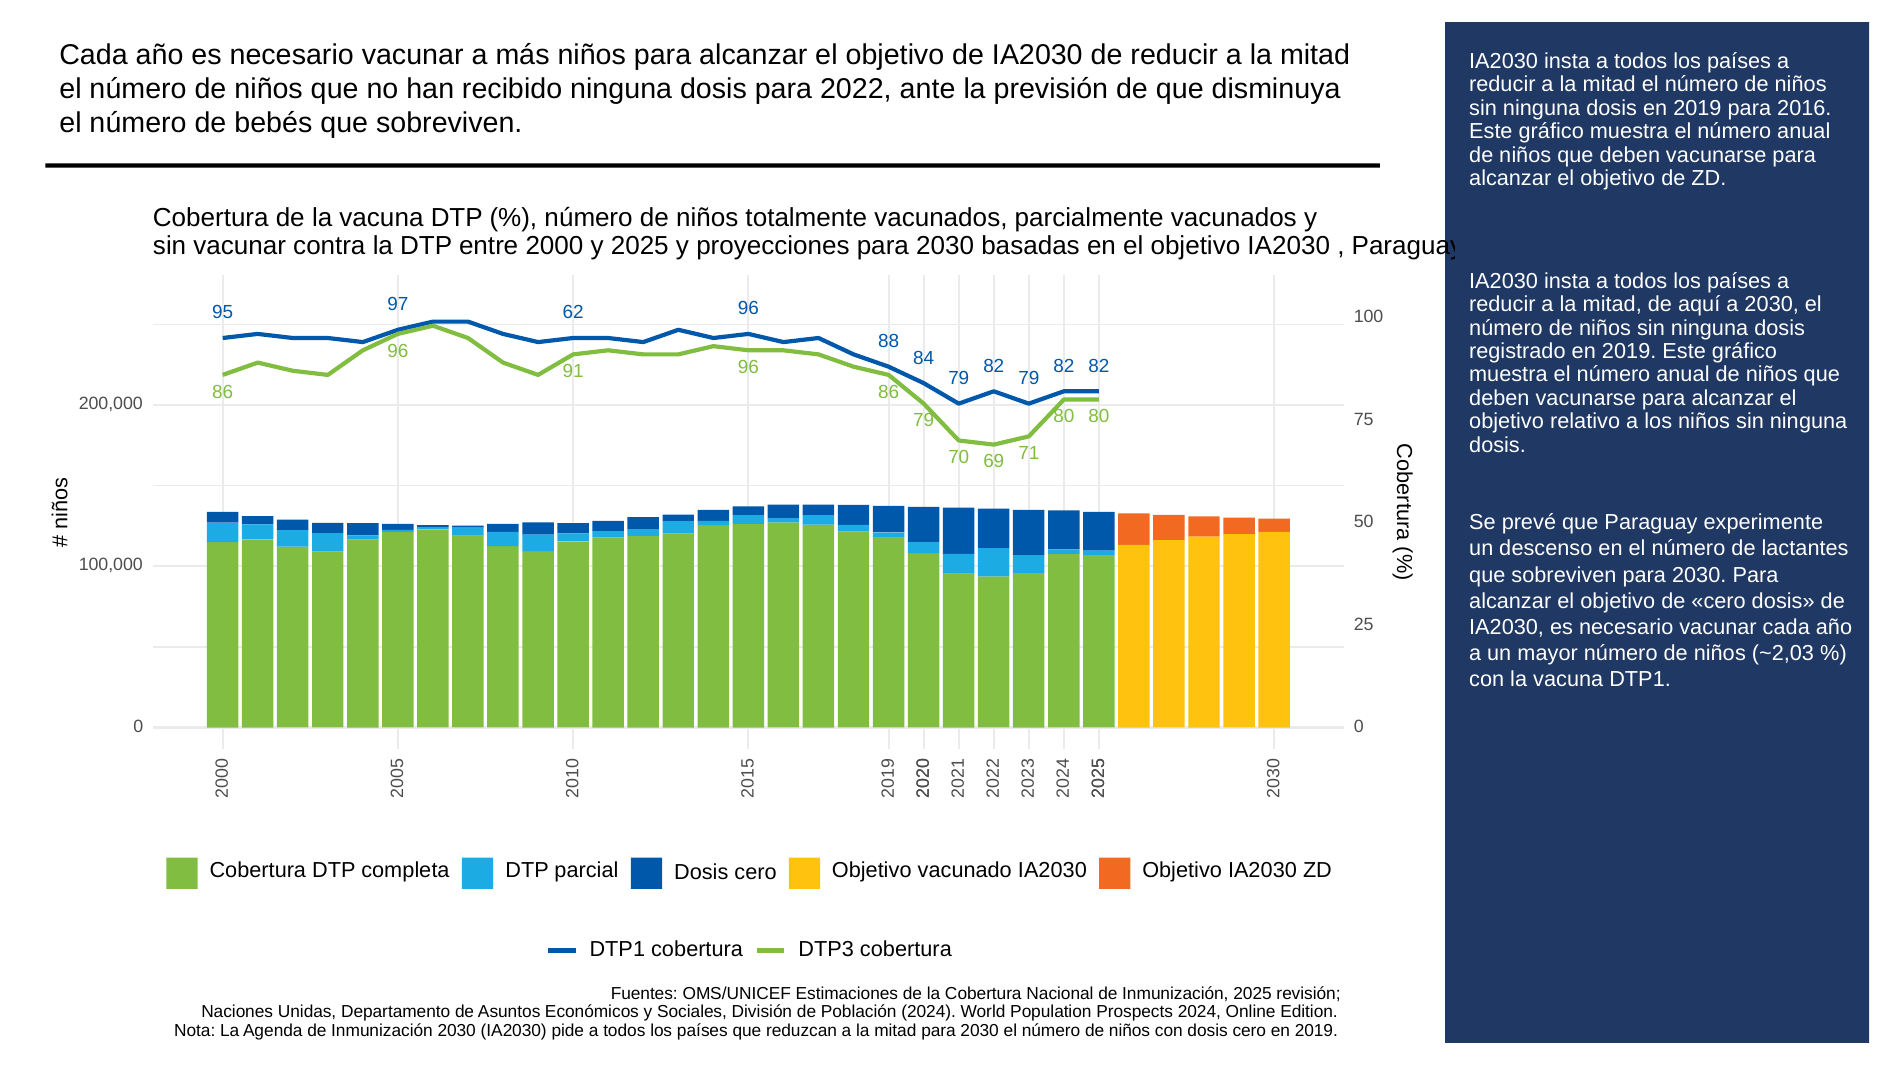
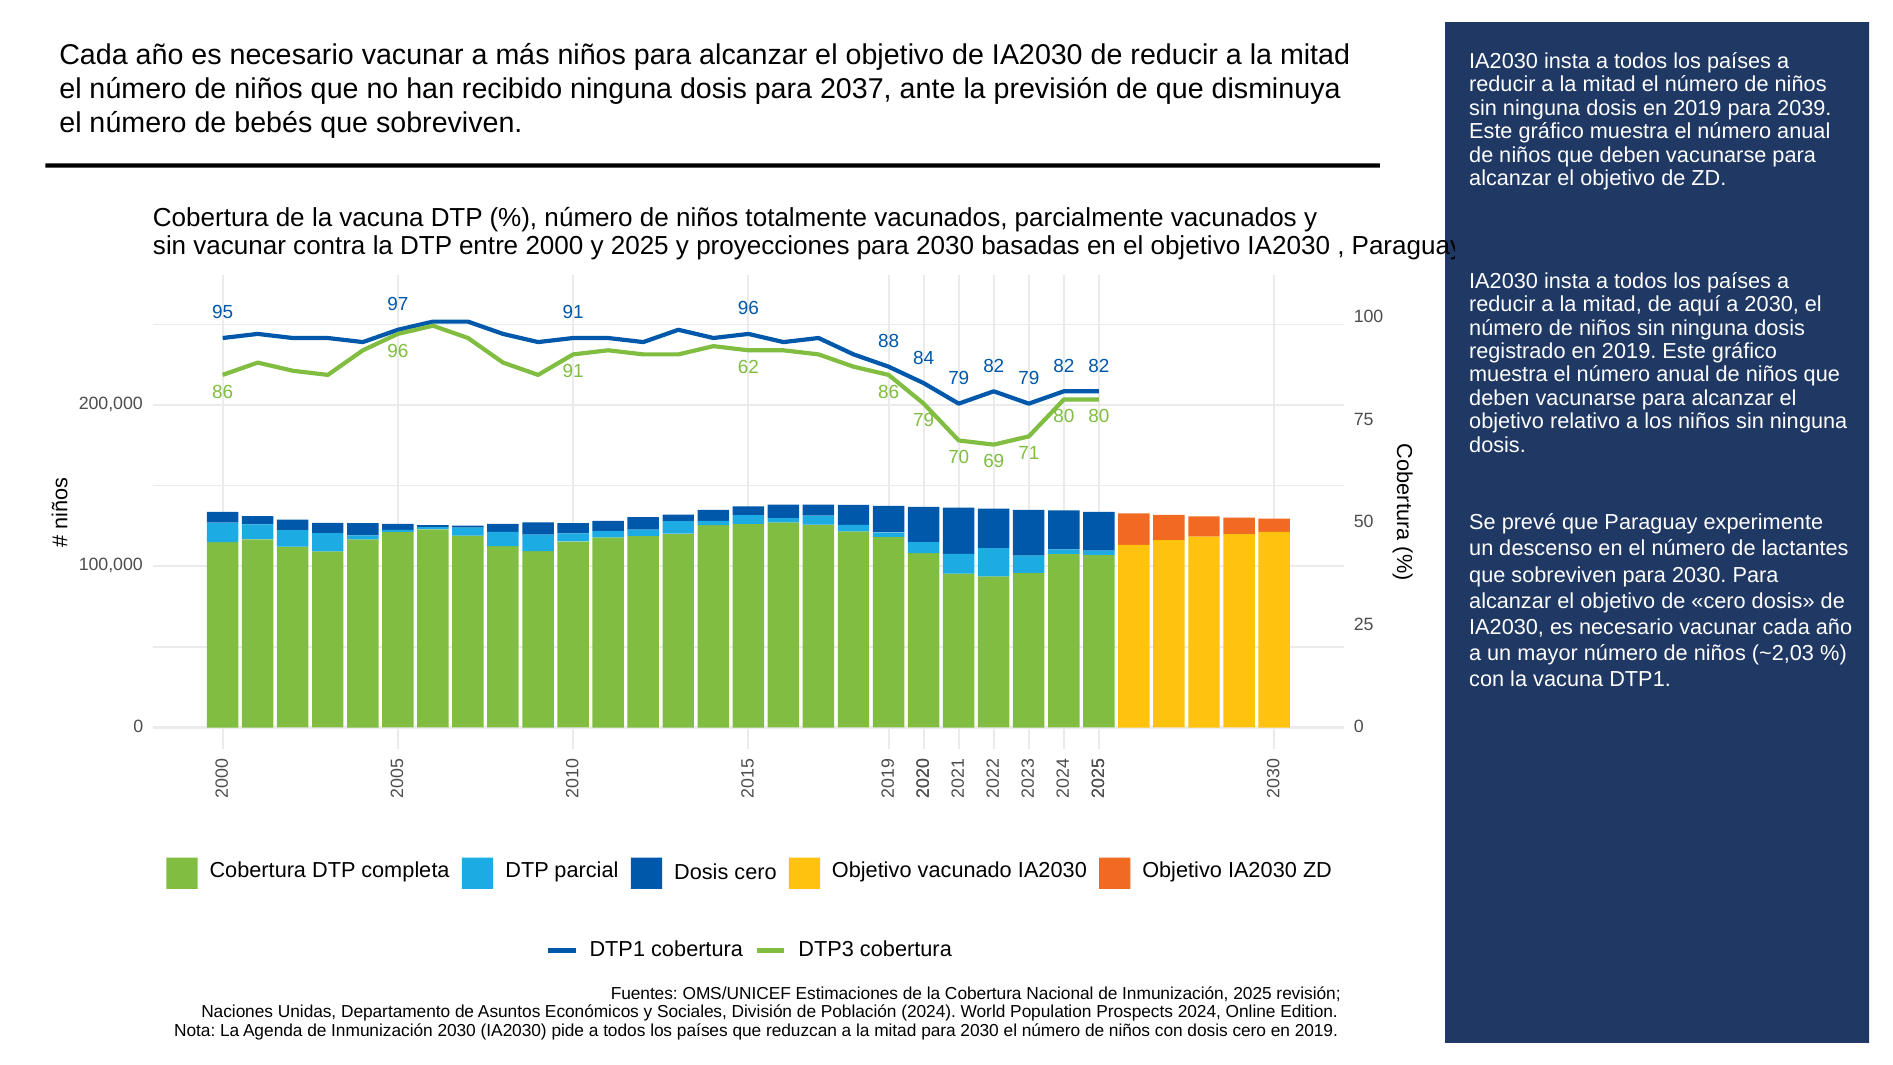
2022: 2022 -> 2037
2016: 2016 -> 2039
97 62: 62 -> 91
91 96: 96 -> 62
